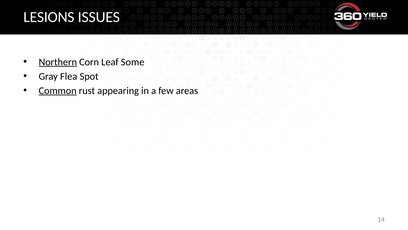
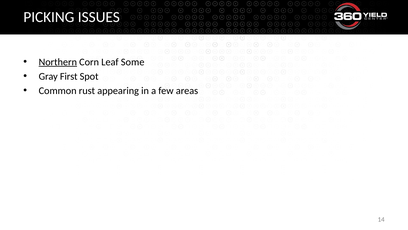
LESIONS: LESIONS -> PICKING
Flea: Flea -> First
Common underline: present -> none
